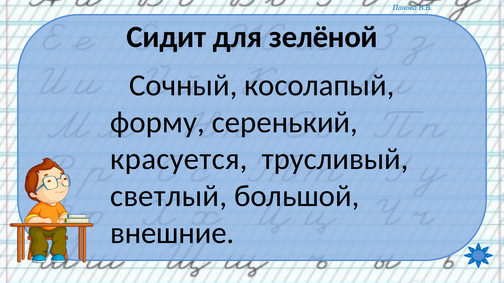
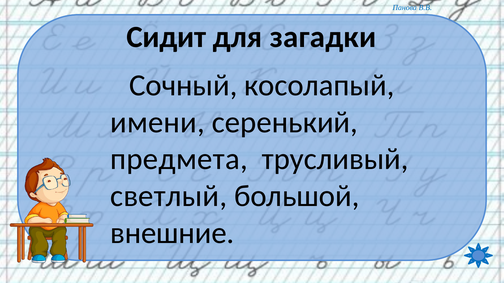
зелёной: зелёной -> загадки
форму: форму -> имени
красуется: красуется -> предмета
